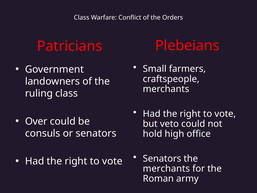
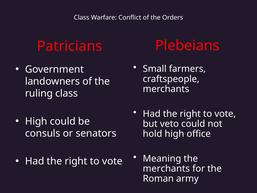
Over at (36, 121): Over -> High
Senators at (162, 158): Senators -> Meaning
